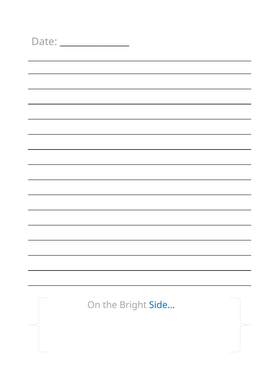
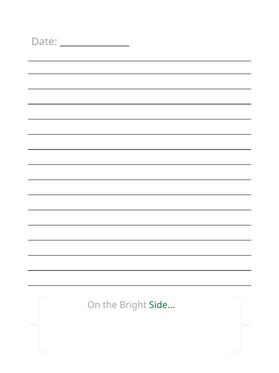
Side… colour: blue -> green
